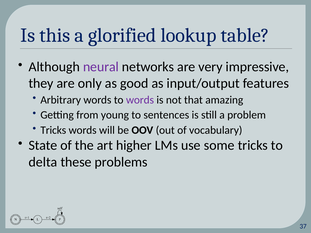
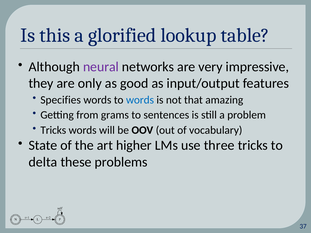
Arbitrary: Arbitrary -> Specifies
words at (140, 100) colour: purple -> blue
young: young -> grams
some: some -> three
